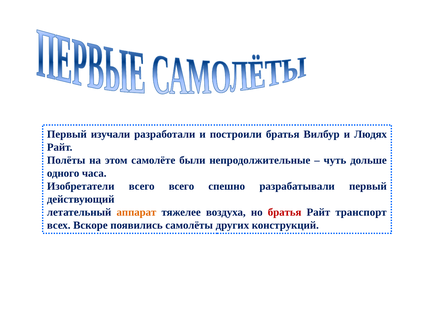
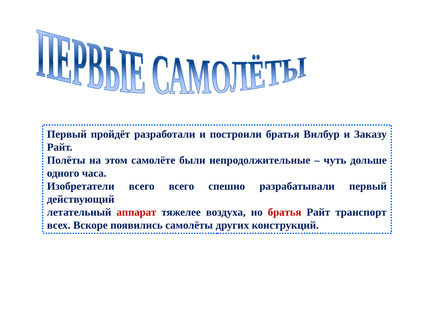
изучали: изучали -> пройдёт
Людях: Людях -> Заказу
аппарат colour: orange -> red
